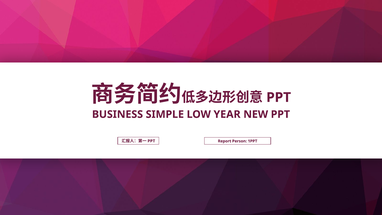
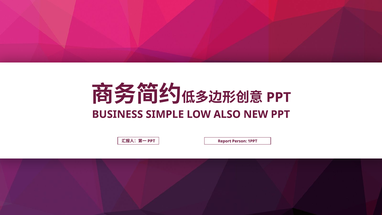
YEAR: YEAR -> ALSO
